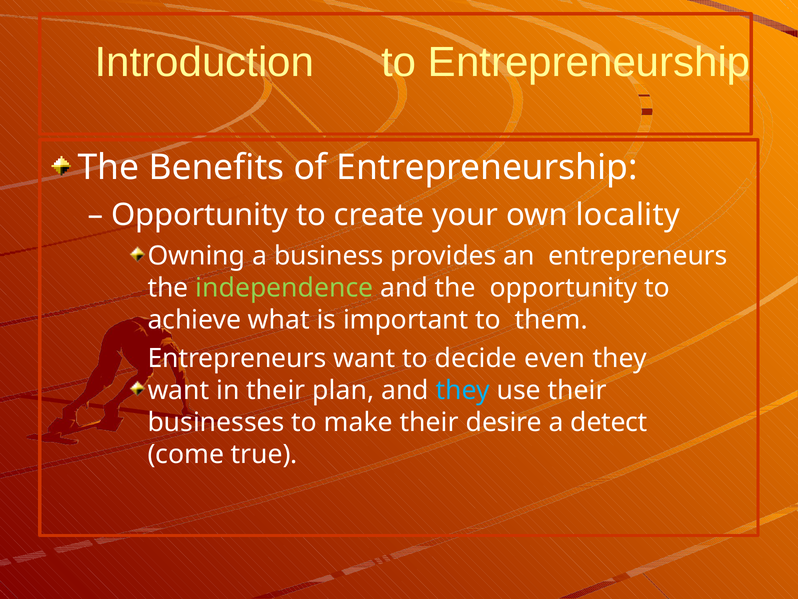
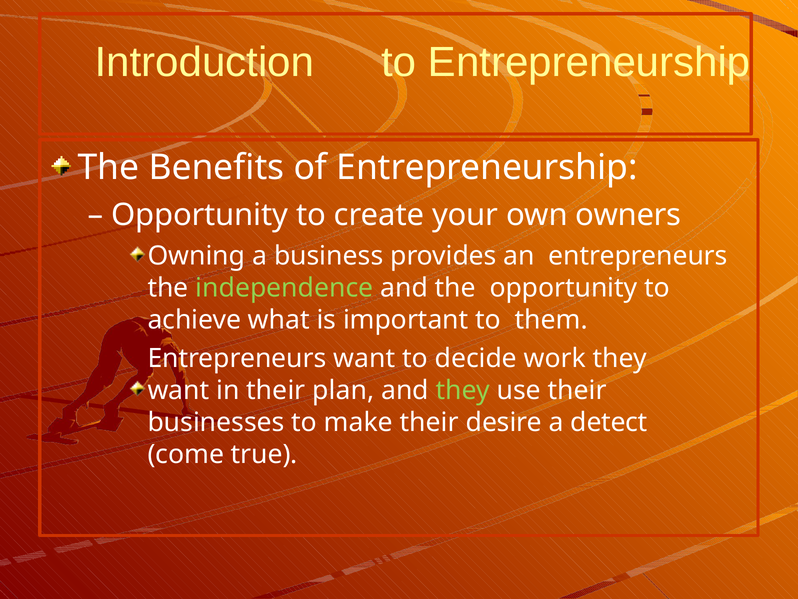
locality: locality -> owners
even: even -> work
they at (463, 390) colour: light blue -> light green
